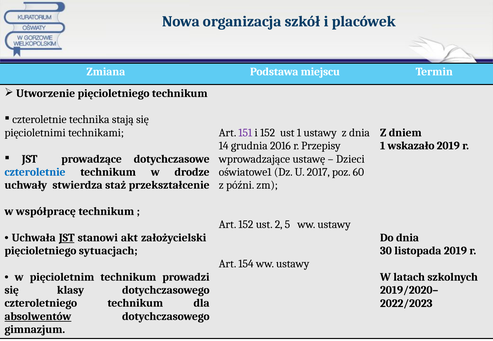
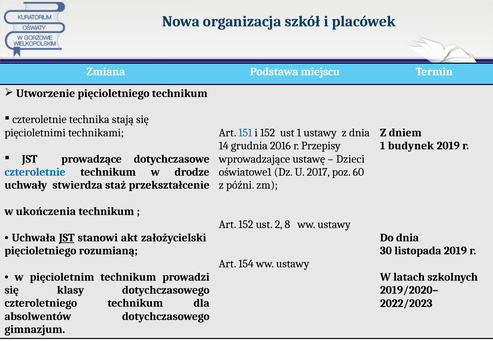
151 colour: purple -> blue
wskazało: wskazało -> budynek
współpracę: współpracę -> ukończenia
5: 5 -> 8
sytuacjach: sytuacjach -> rozumianą
absolwentów underline: present -> none
